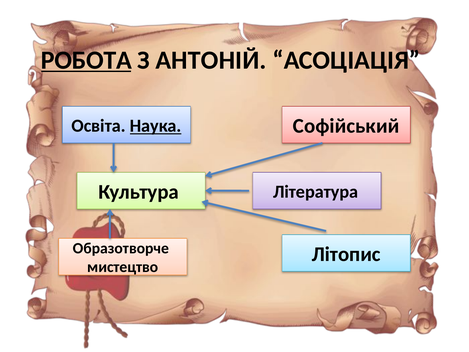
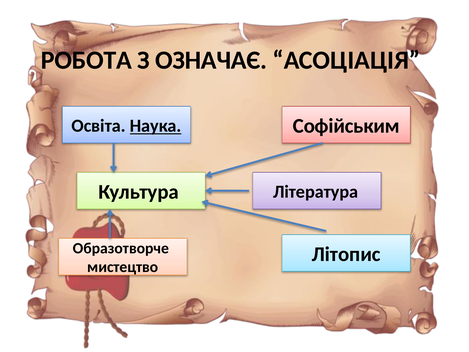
РОБОТА underline: present -> none
АНТОНІЙ: АНТОНІЙ -> ОЗНАЧАЄ
Софійський: Софійський -> Софійським
